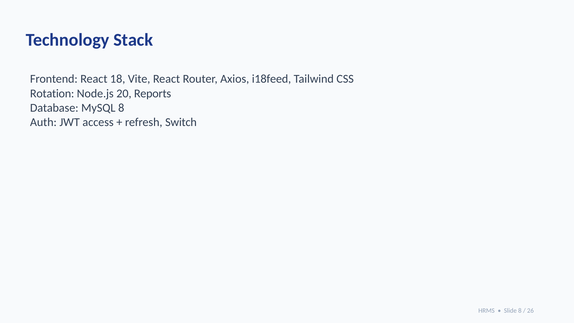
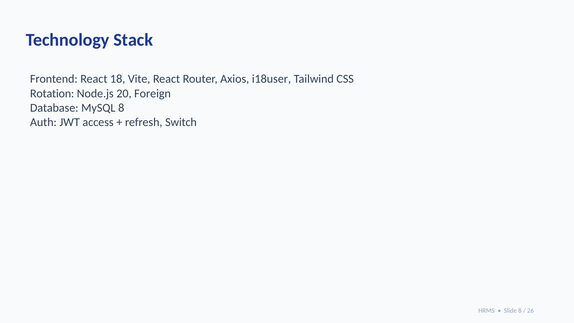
i18feed: i18feed -> i18user
Reports: Reports -> Foreign
